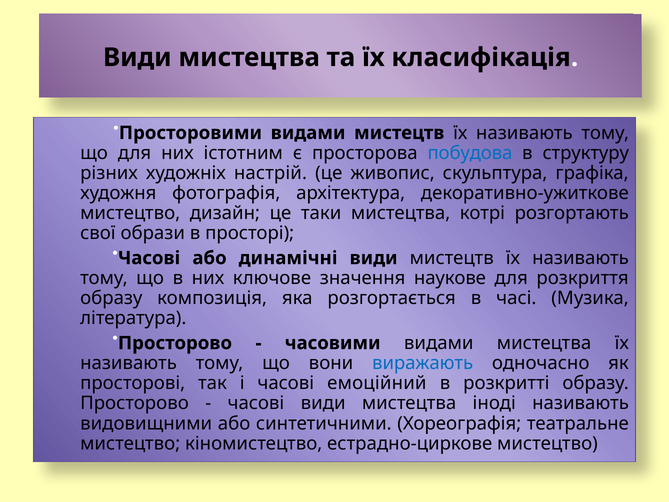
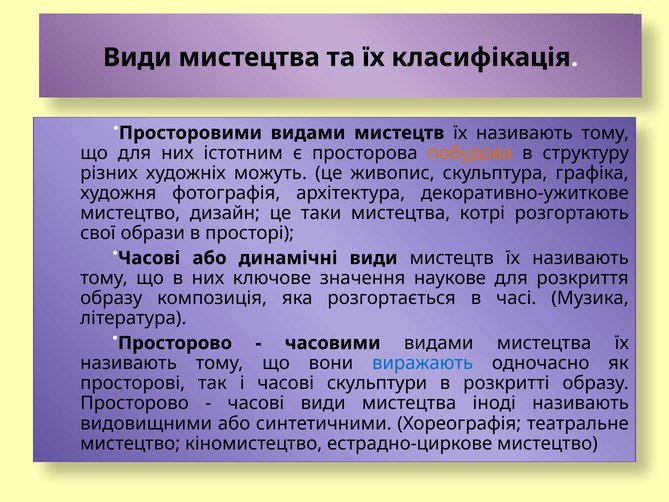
побудова colour: blue -> orange
настрій: настрій -> можуть
емоційний: емоційний -> скульптури
